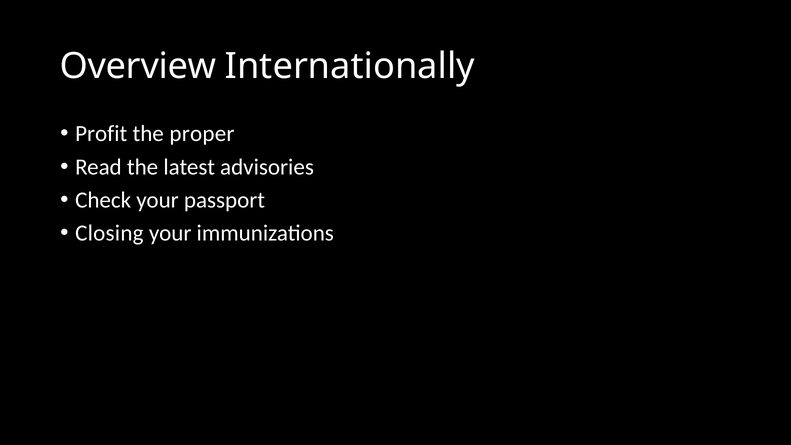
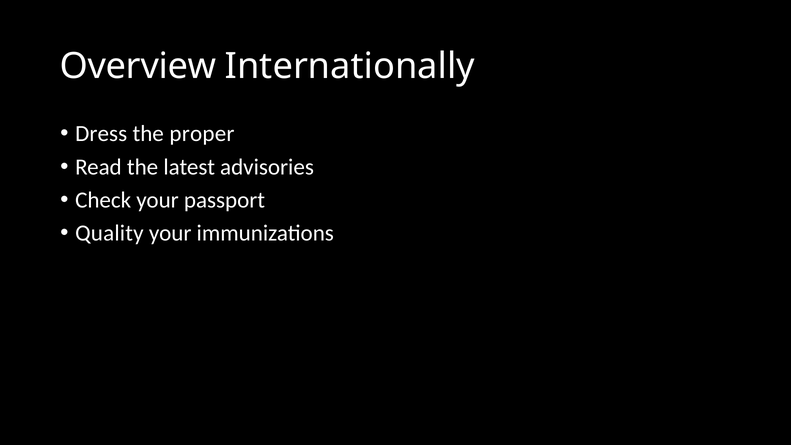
Profit: Profit -> Dress
Closing: Closing -> Quality
